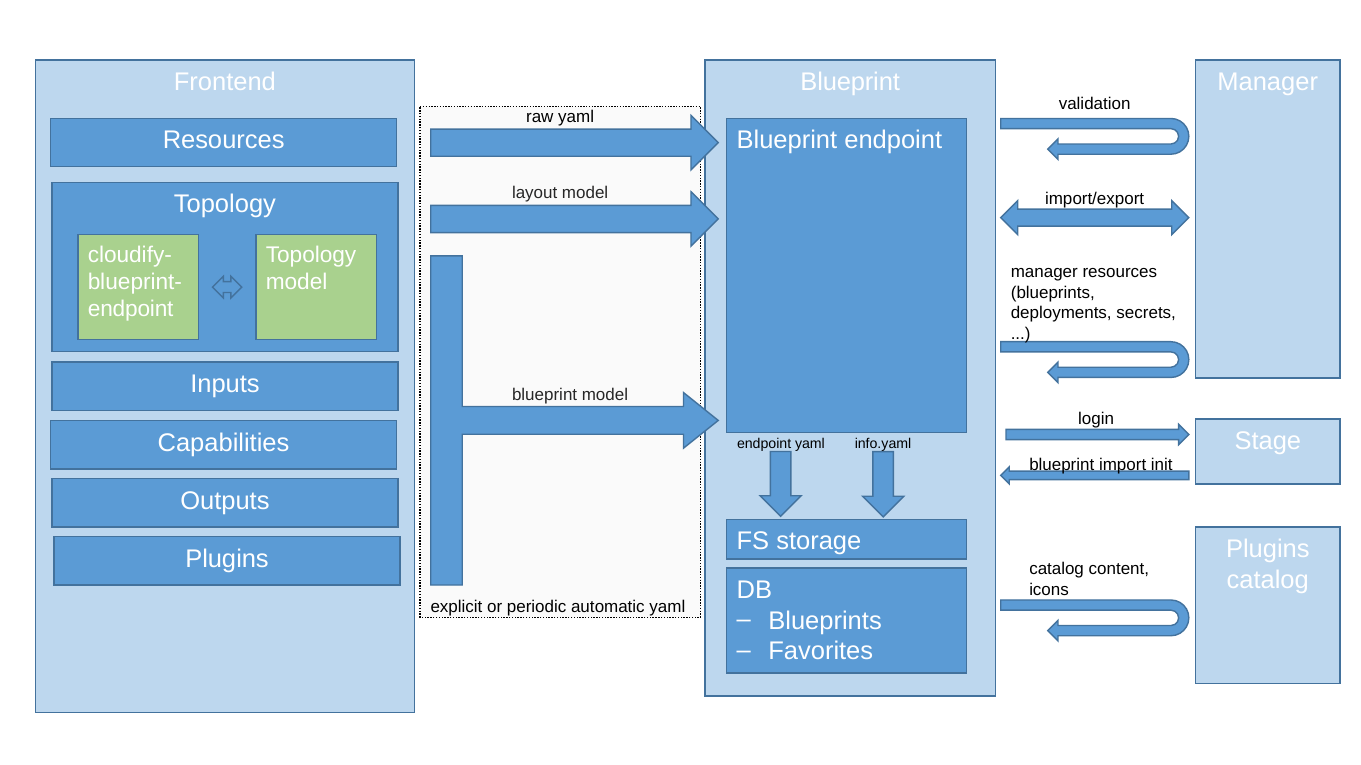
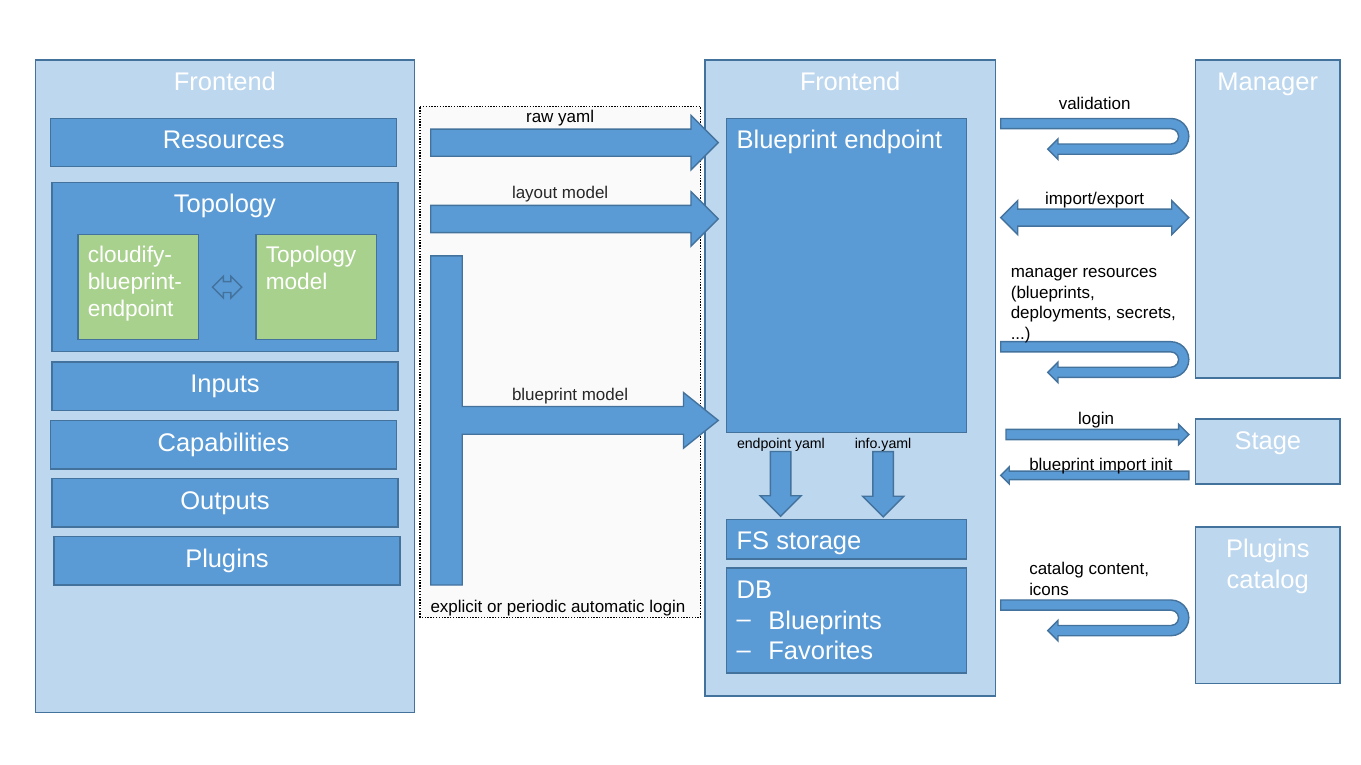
Blueprint at (850, 82): Blueprint -> Frontend
automatic yaml: yaml -> login
